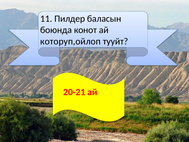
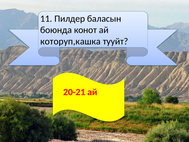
которуп,ойлоп: которуп,ойлоп -> которуп,кашка
